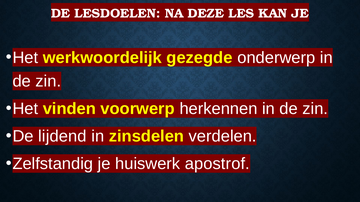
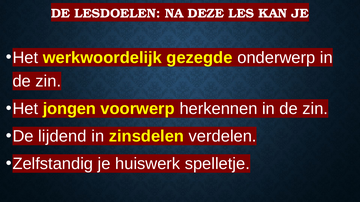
vinden: vinden -> jongen
apostrof: apostrof -> spelletje
